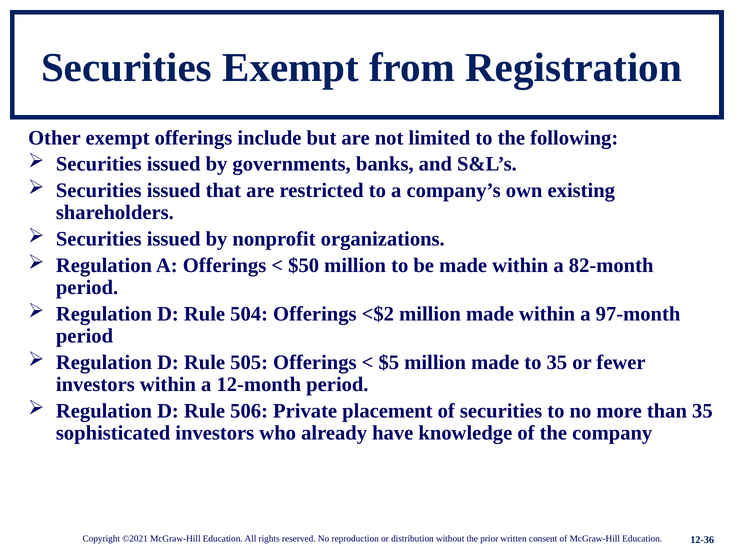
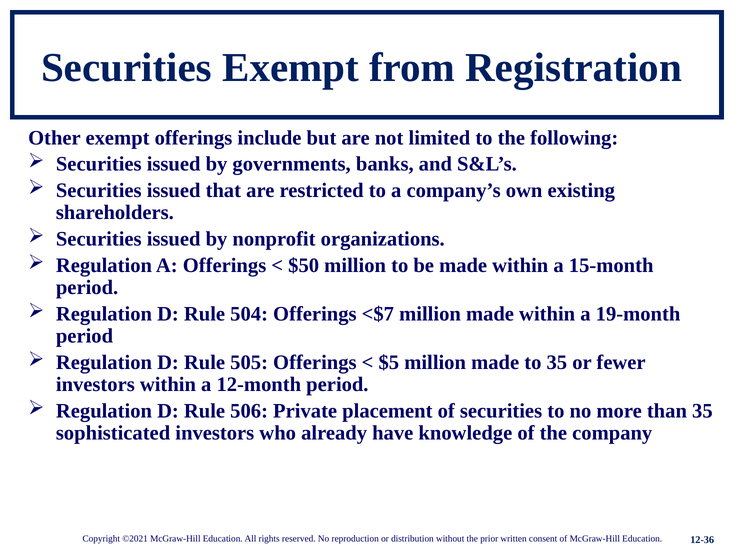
82-month: 82-month -> 15-month
<$2: <$2 -> <$7
97-month: 97-month -> 19-month
